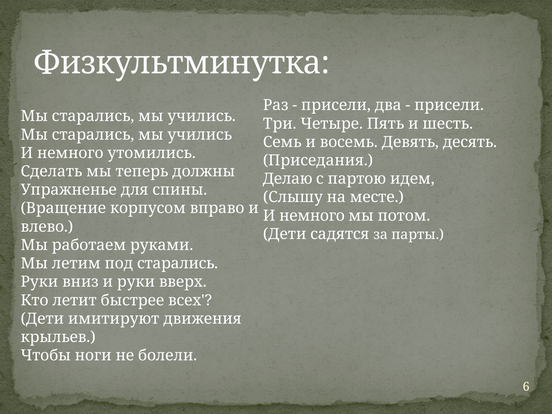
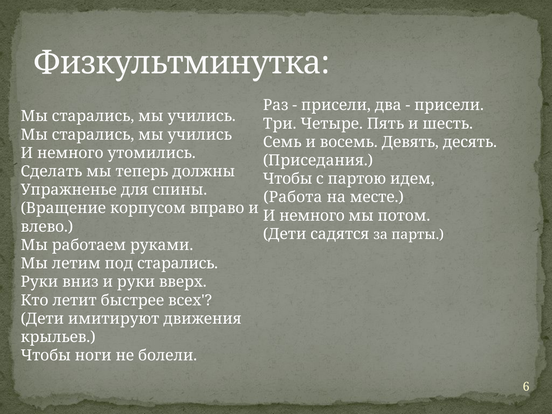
Делаю at (288, 179): Делаю -> Чтобы
Слышу: Слышу -> Работа
